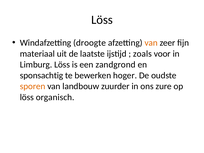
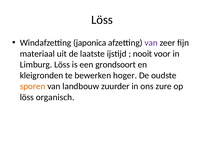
droogte: droogte -> japonica
van at (151, 43) colour: orange -> purple
zoals: zoals -> nooit
zandgrond: zandgrond -> grondsoort
sponsachtig: sponsachtig -> kleigronden
